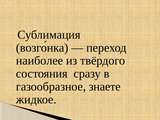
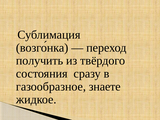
наиболее: наиболее -> получить
